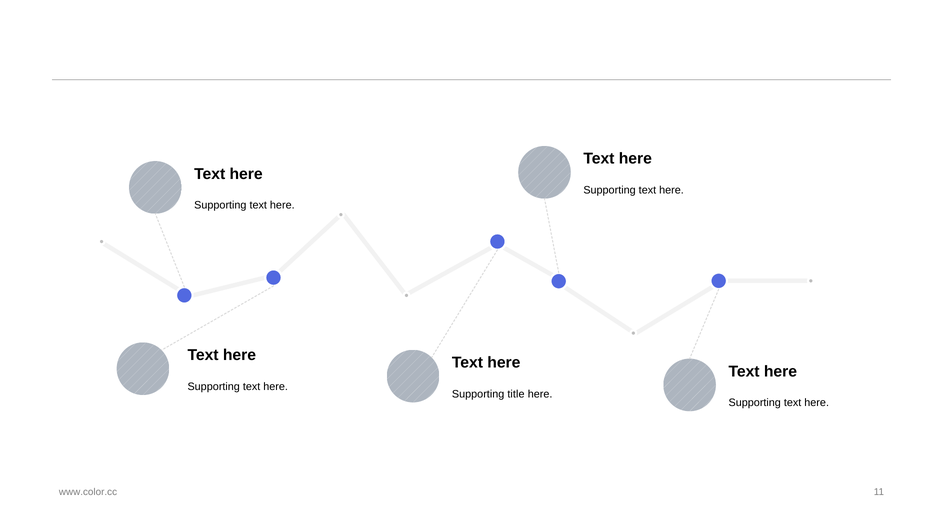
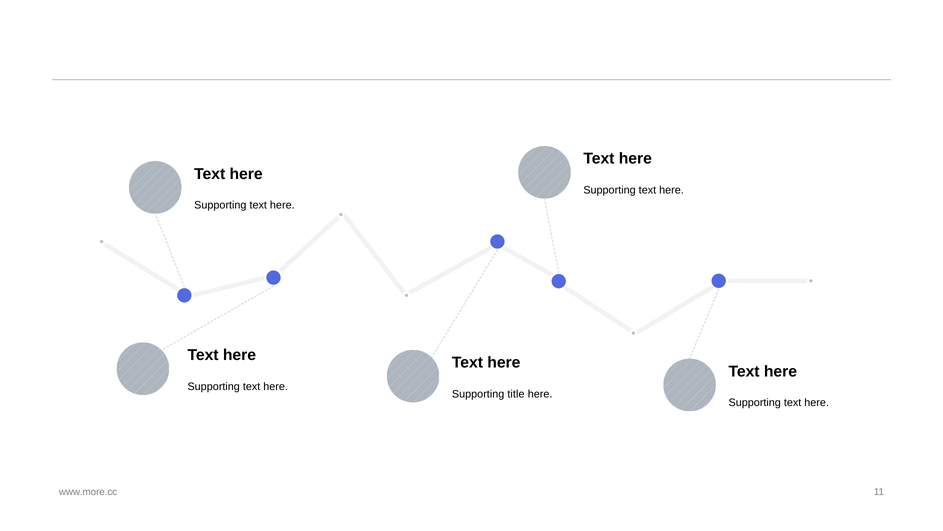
www.color.cc: www.color.cc -> www.more.cc
